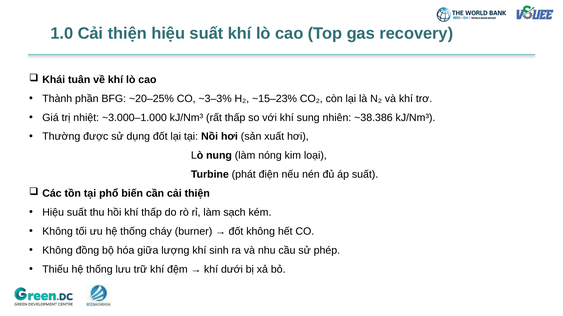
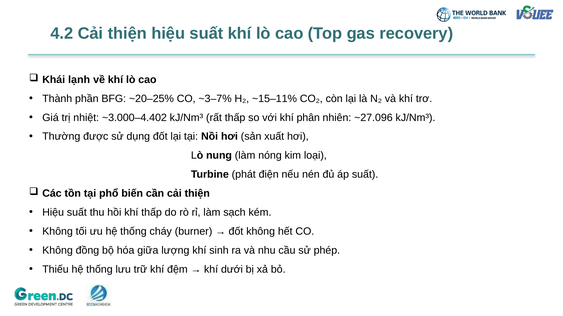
1.0: 1.0 -> 4.2
tuân: tuân -> lạnh
~3–3%: ~3–3% -> ~3–7%
~15–23%: ~15–23% -> ~15–11%
~3.000–1.000: ~3.000–1.000 -> ~3.000–4.402
sung: sung -> phân
~38.386: ~38.386 -> ~27.096
